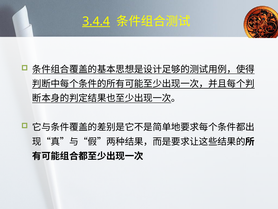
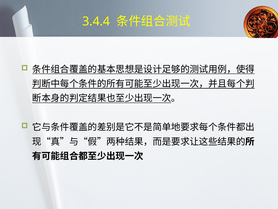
3.4.4 underline: present -> none
